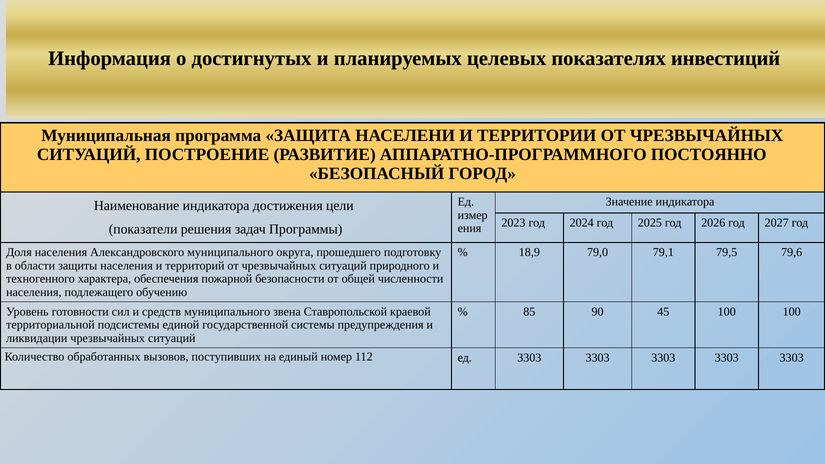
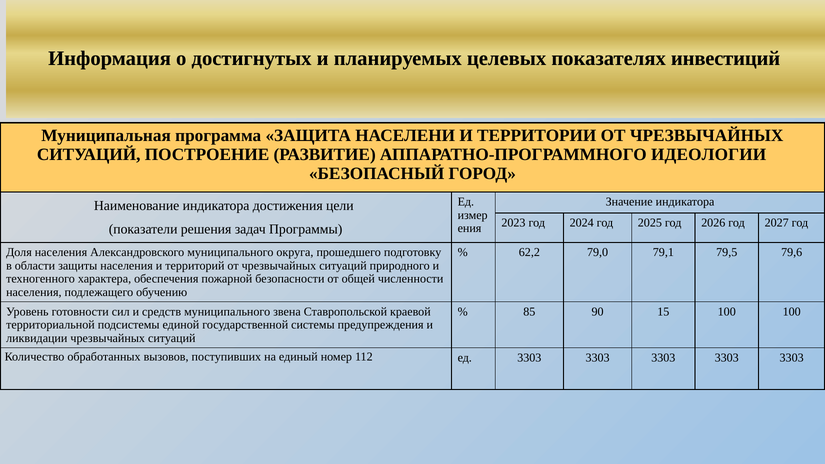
ПОСТОЯННО: ПОСТОЯННО -> ИДЕОЛОГИИ
18,9: 18,9 -> 62,2
45: 45 -> 15
